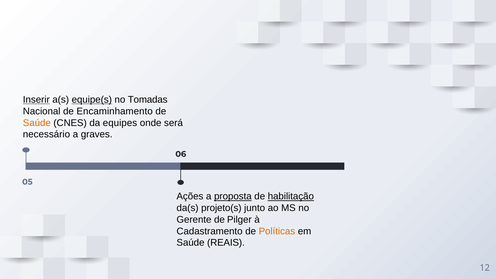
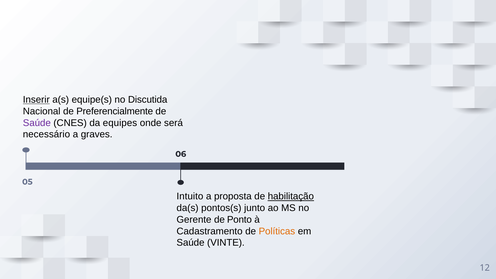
equipe(s underline: present -> none
Tomadas: Tomadas -> Discutida
Encaminhamento: Encaminhamento -> Preferencialmente
Saúde at (37, 123) colour: orange -> purple
Ações: Ações -> Intuito
proposta underline: present -> none
projeto(s: projeto(s -> pontos(s
Pilger: Pilger -> Ponto
REAIS: REAIS -> VINTE
